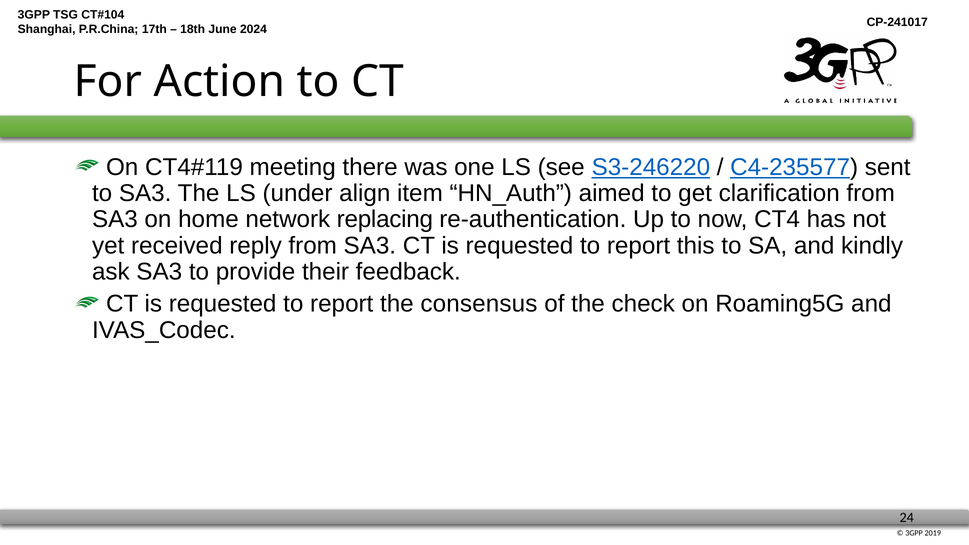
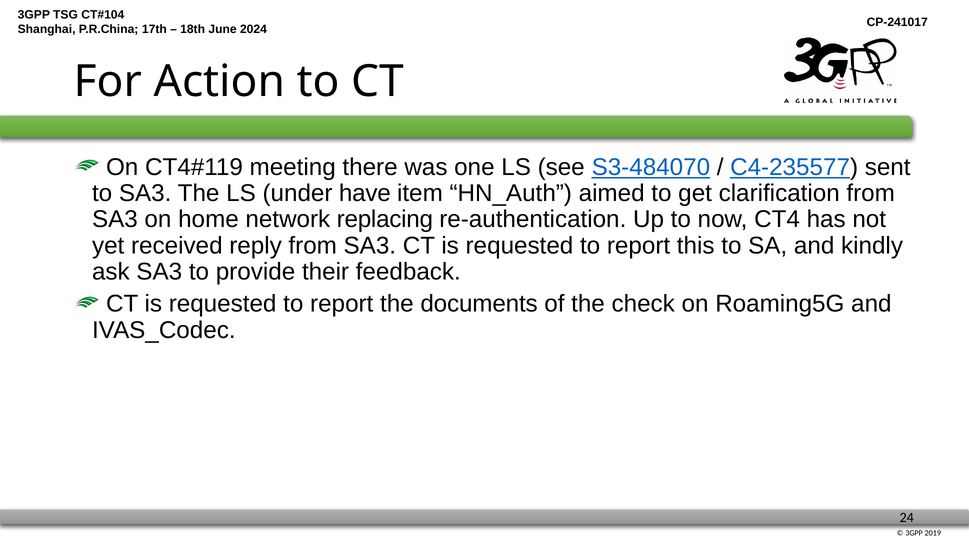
S3-246220: S3-246220 -> S3-484070
align: align -> have
consensus: consensus -> documents
